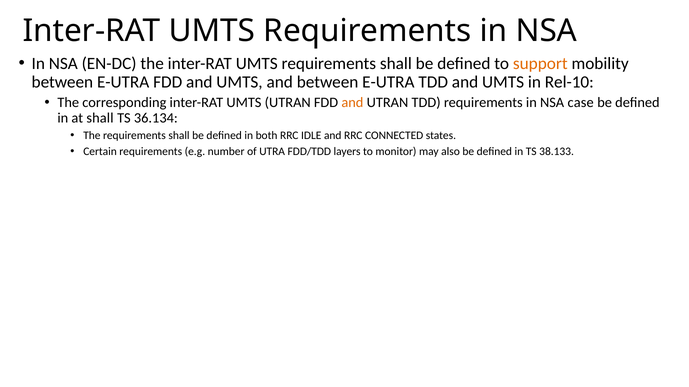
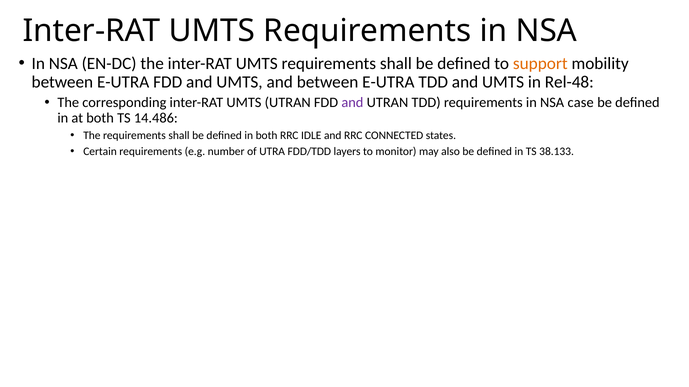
Rel-10: Rel-10 -> Rel-48
and at (352, 103) colour: orange -> purple
at shall: shall -> both
36.134: 36.134 -> 14.486
